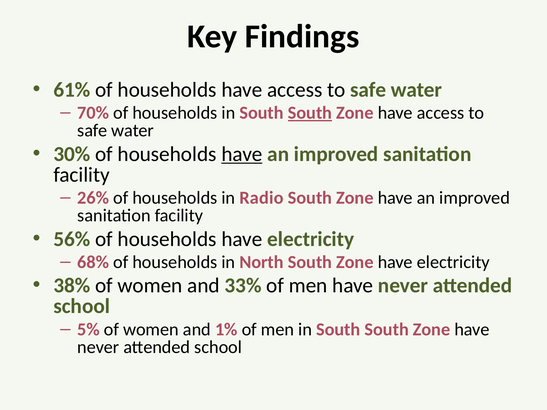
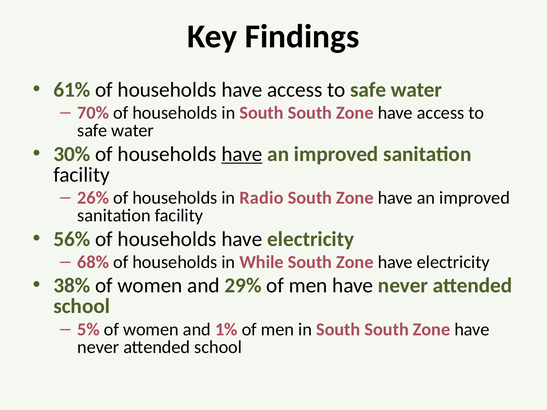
South at (310, 113) underline: present -> none
North: North -> While
33%: 33% -> 29%
